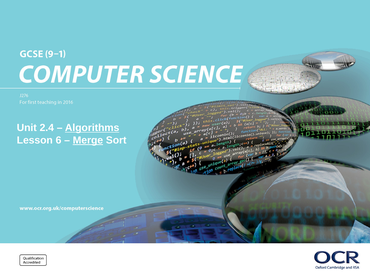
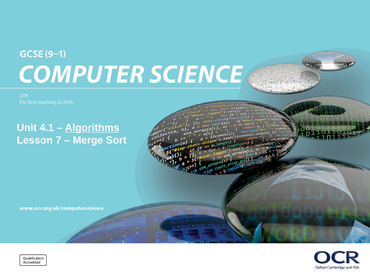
2.4: 2.4 -> 4.1
6: 6 -> 7
Merge underline: present -> none
